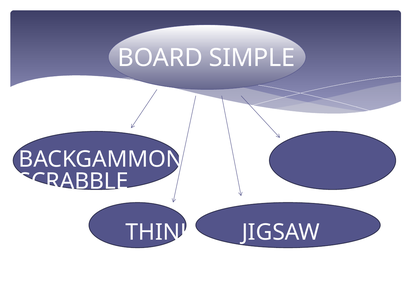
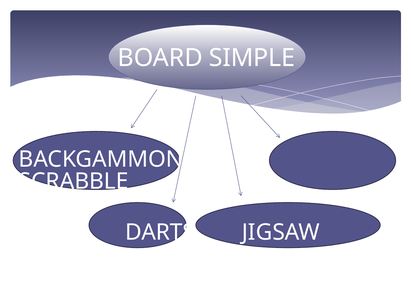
THINK: THINK -> DARTS
